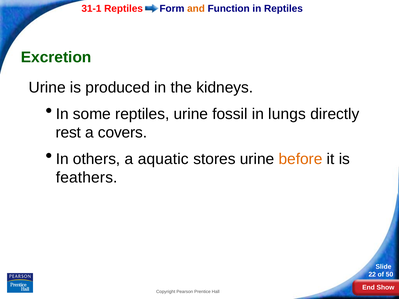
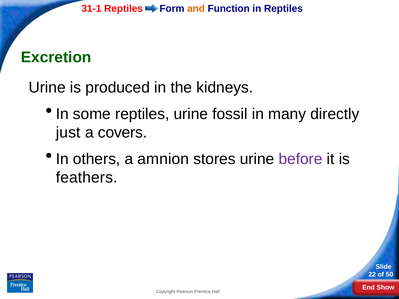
lungs: lungs -> many
rest: rest -> just
aquatic: aquatic -> amnion
before colour: orange -> purple
